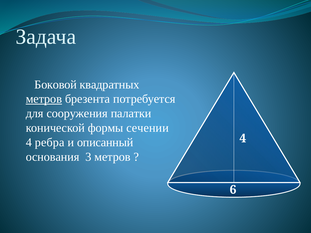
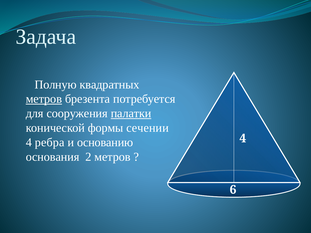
Боковой: Боковой -> Полную
палатки underline: none -> present
описанный: описанный -> основанию
3: 3 -> 2
